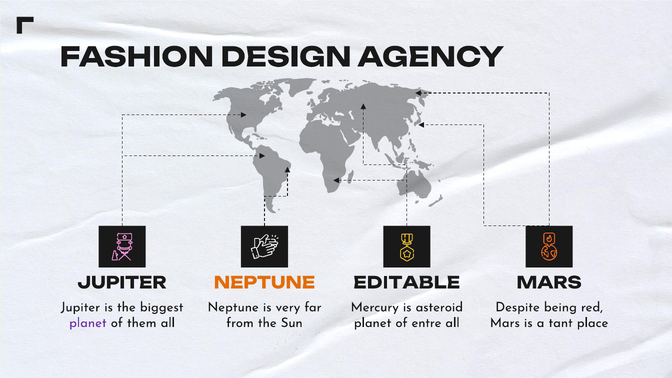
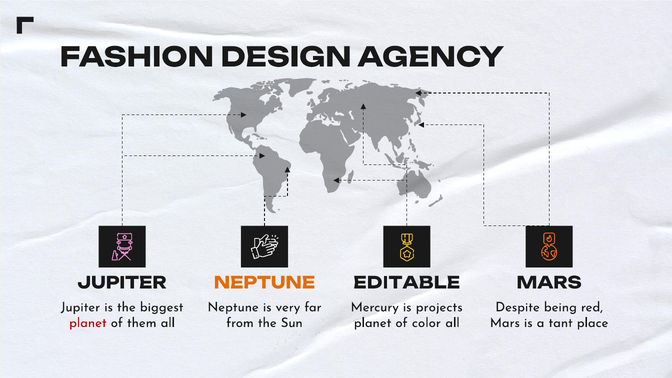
asteroid: asteroid -> projects
planet at (88, 323) colour: purple -> red
entre: entre -> color
